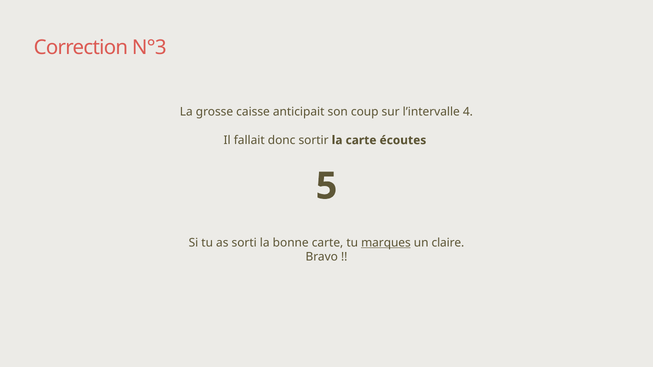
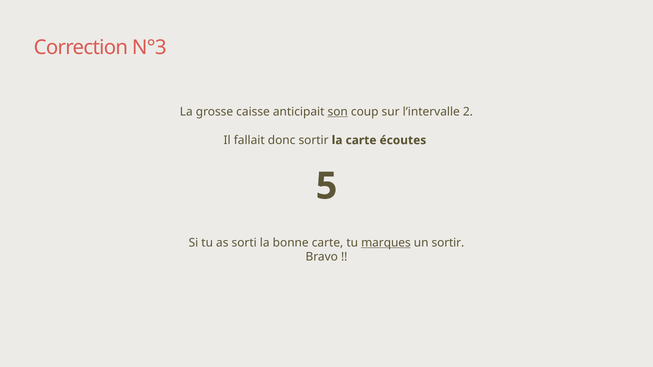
son underline: none -> present
4: 4 -> 2
un claire: claire -> sortir
